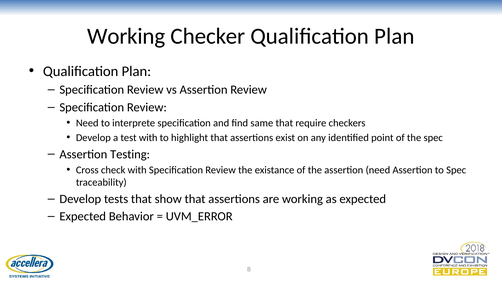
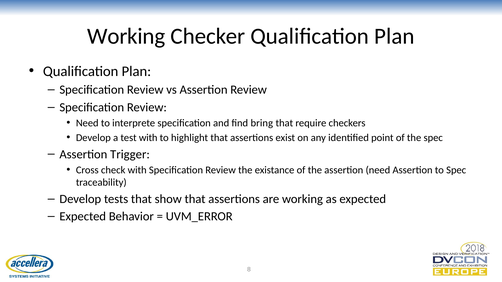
same: same -> bring
Testing: Testing -> Trigger
